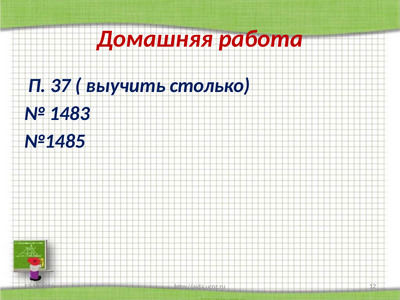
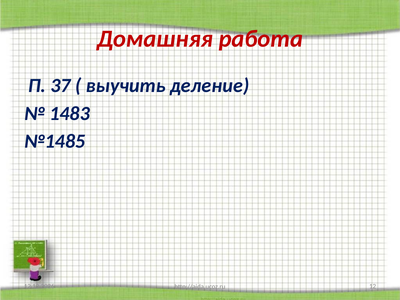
столько: столько -> деление
